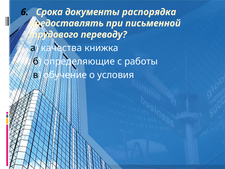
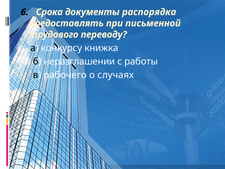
качества: качества -> конкурсу
определяющие: определяющие -> неразглашении
обучение: обучение -> рабочего
условия: условия -> случаях
